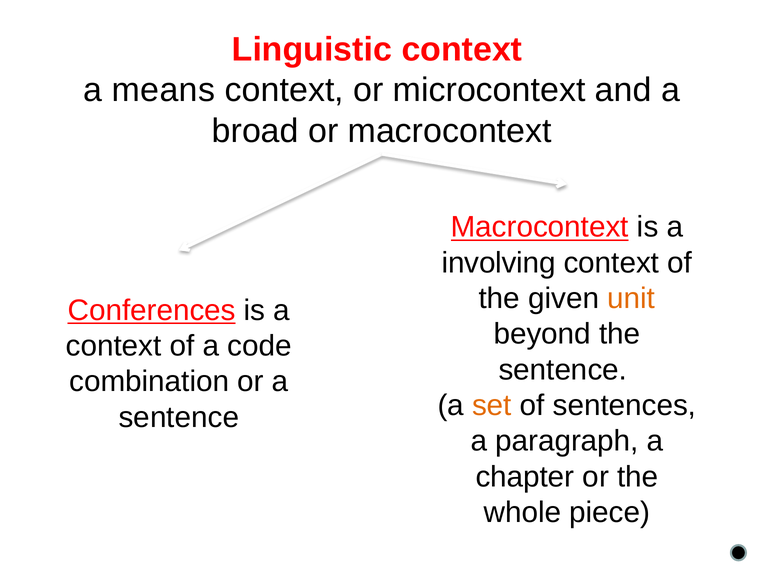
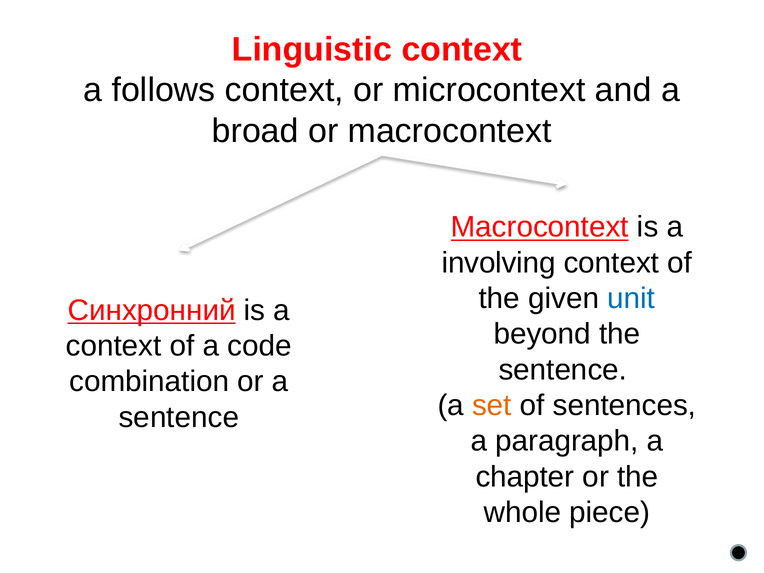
means: means -> follows
unit colour: orange -> blue
Conferences: Conferences -> Синхронний
